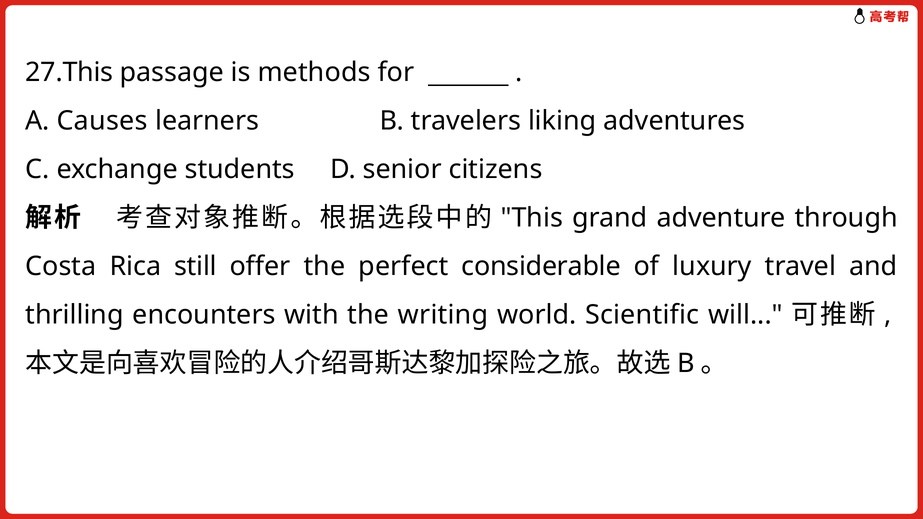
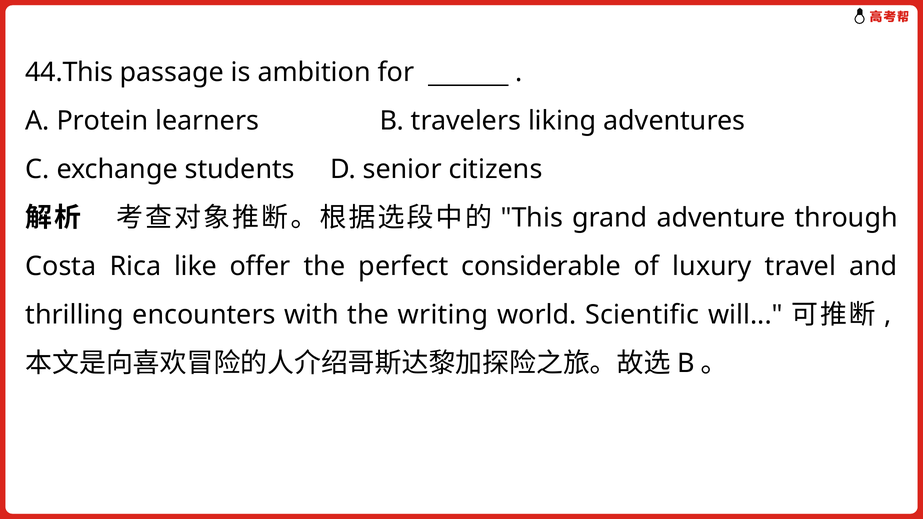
27.This: 27.This -> 44.This
methods: methods -> ambition
Causes: Causes -> Protein
still: still -> like
